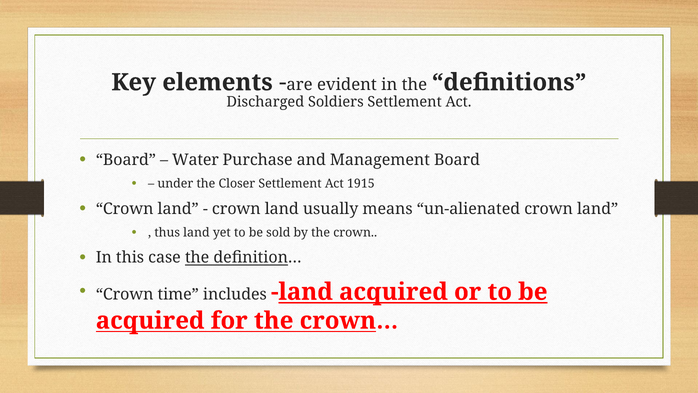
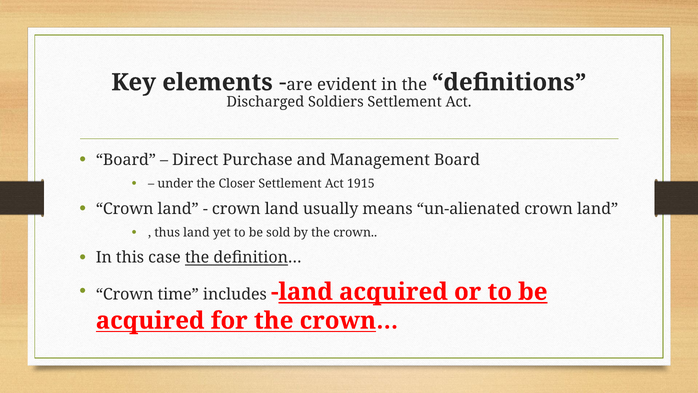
Water: Water -> Direct
